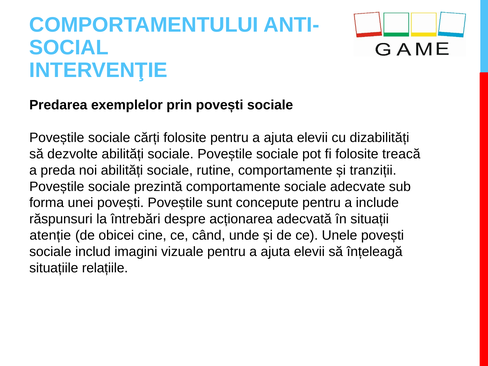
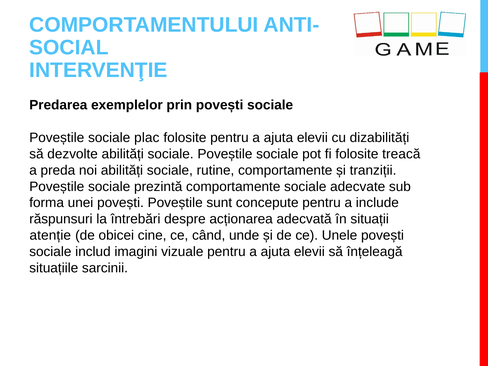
cărți: cărți -> plac
relațiile: relațiile -> sarcinii
